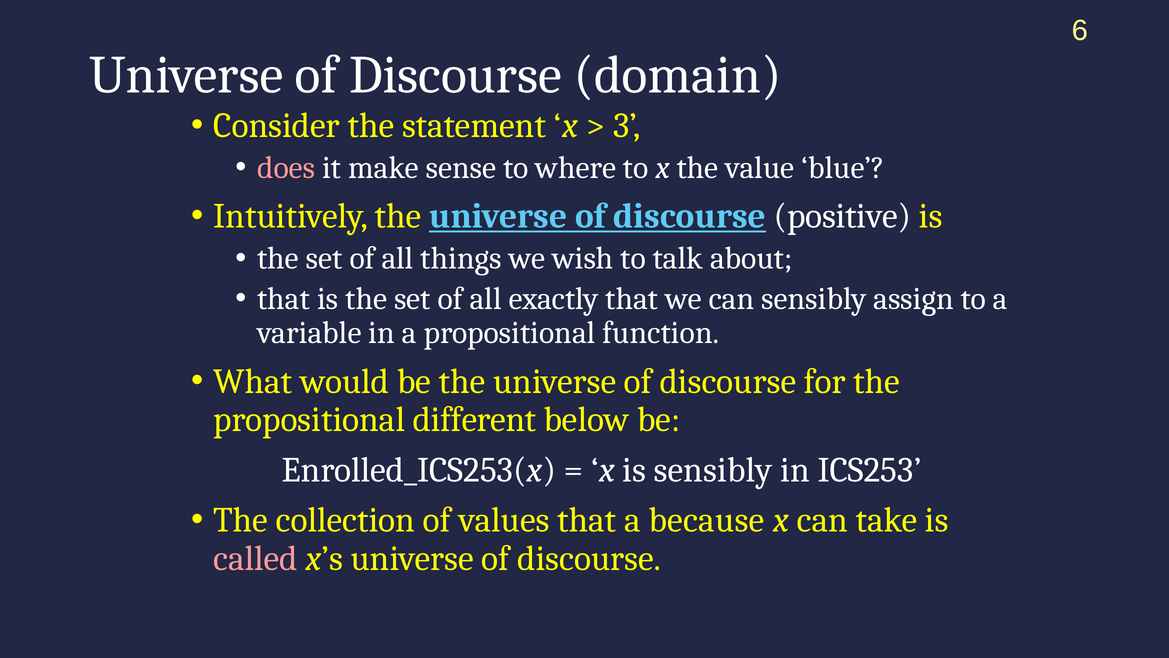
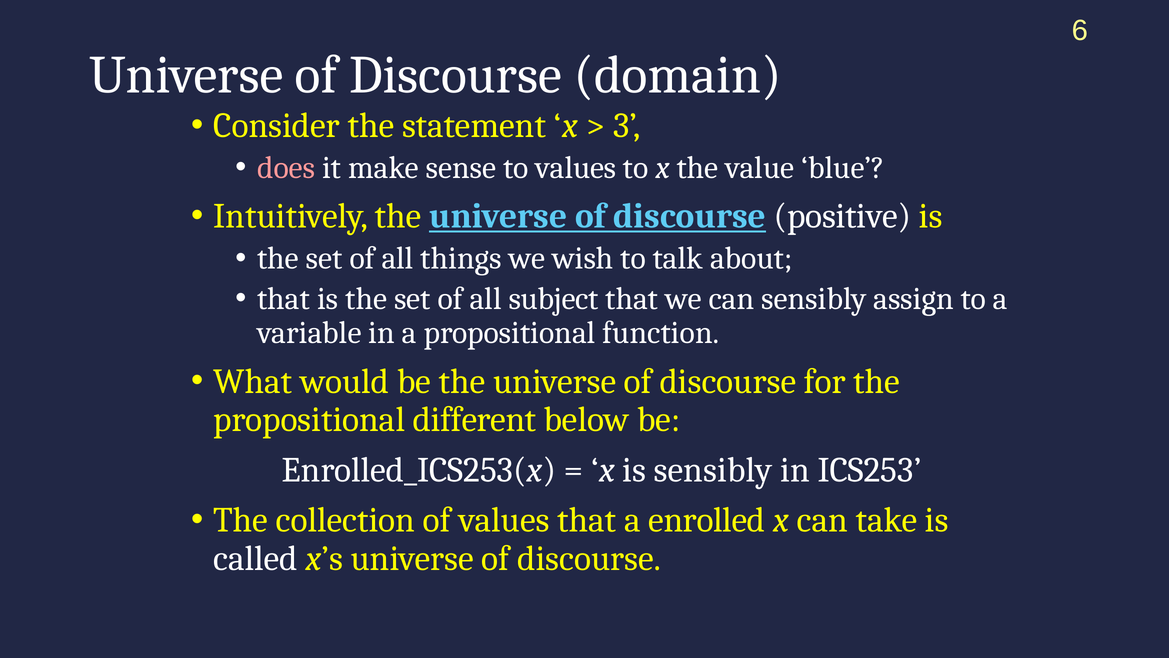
to where: where -> values
exactly: exactly -> subject
because: because -> enrolled
called colour: pink -> white
